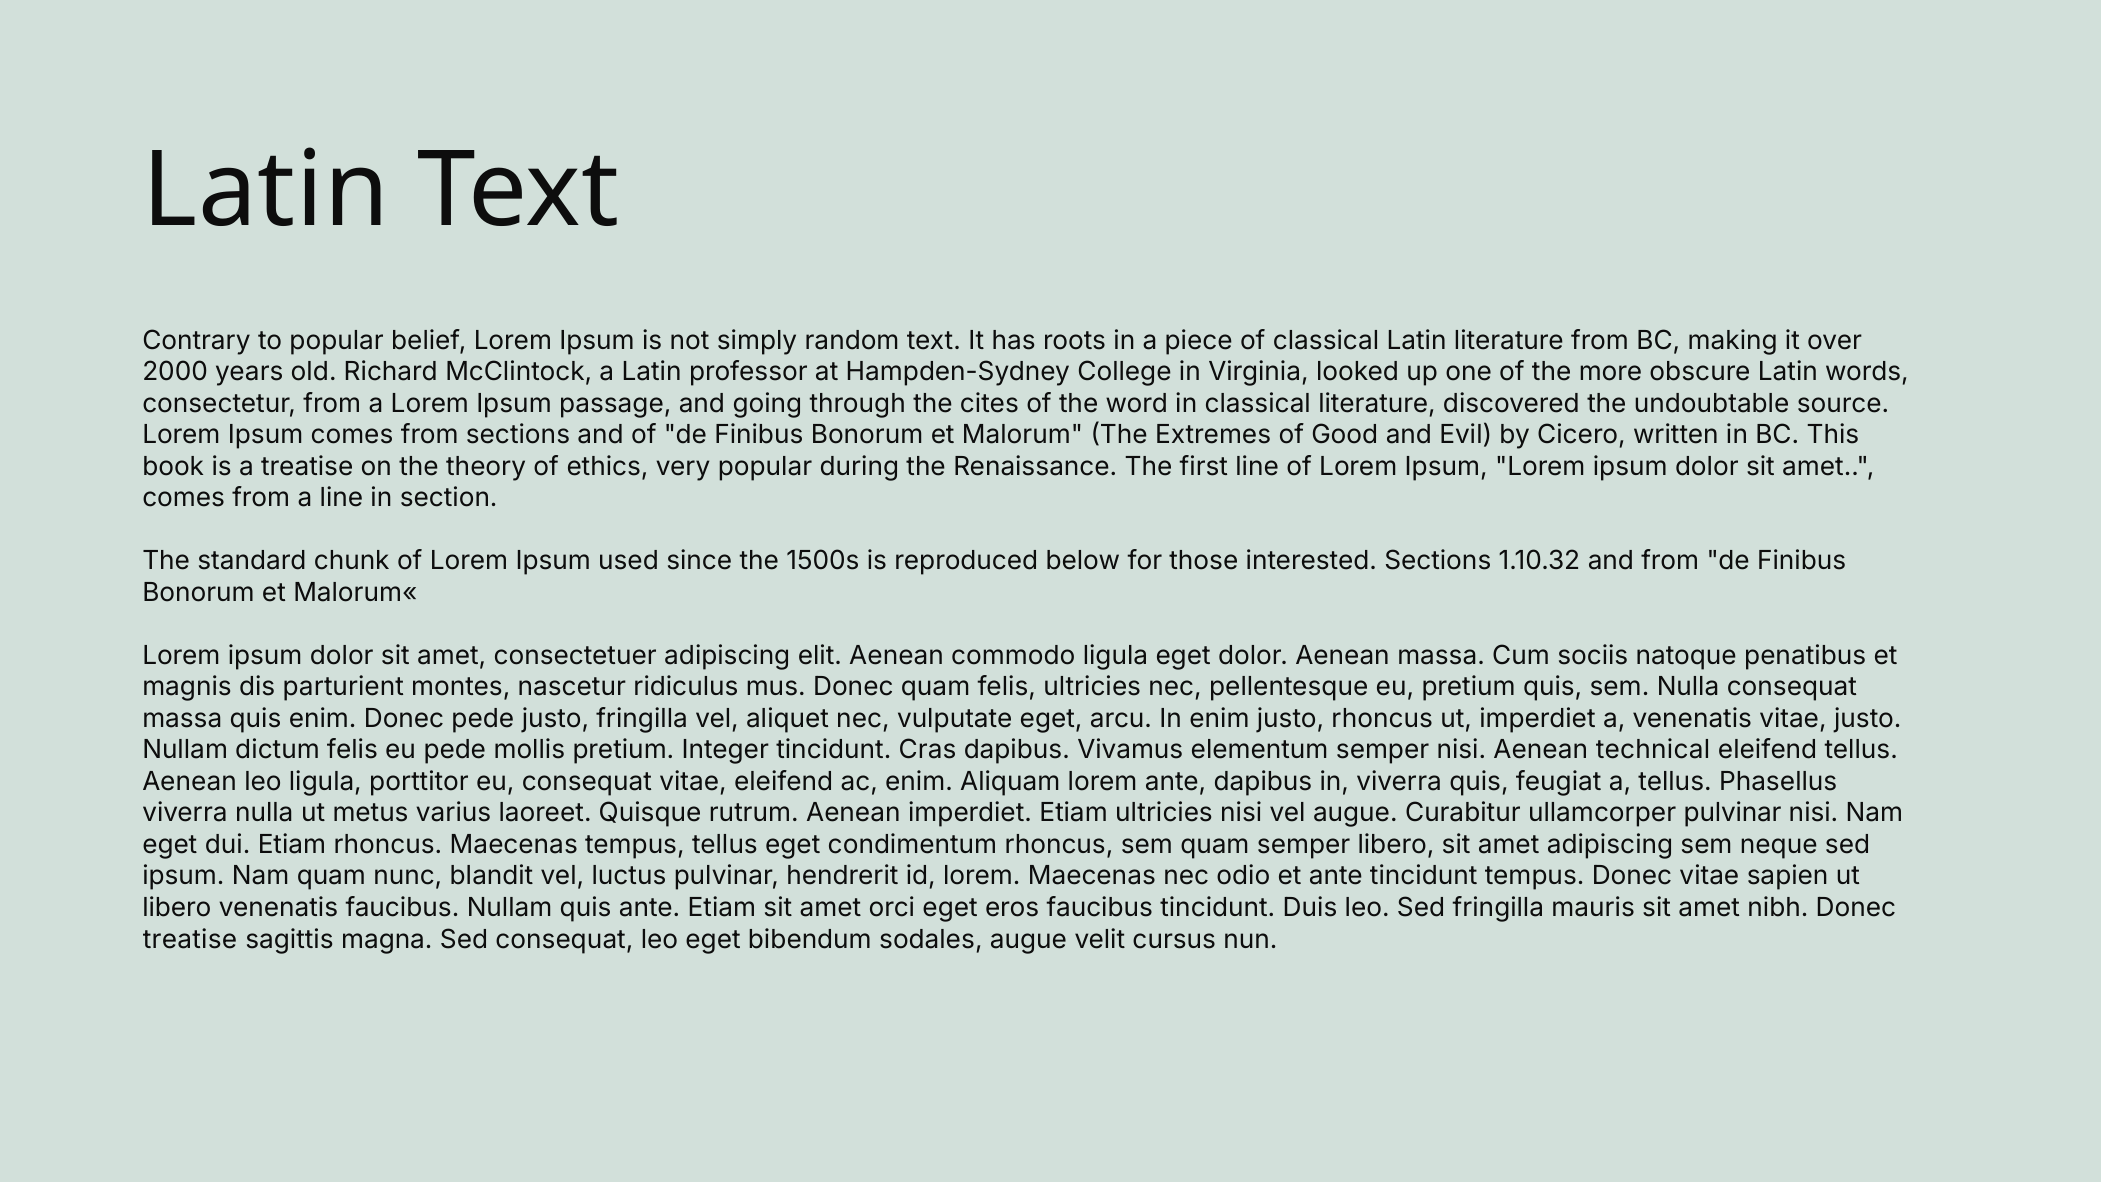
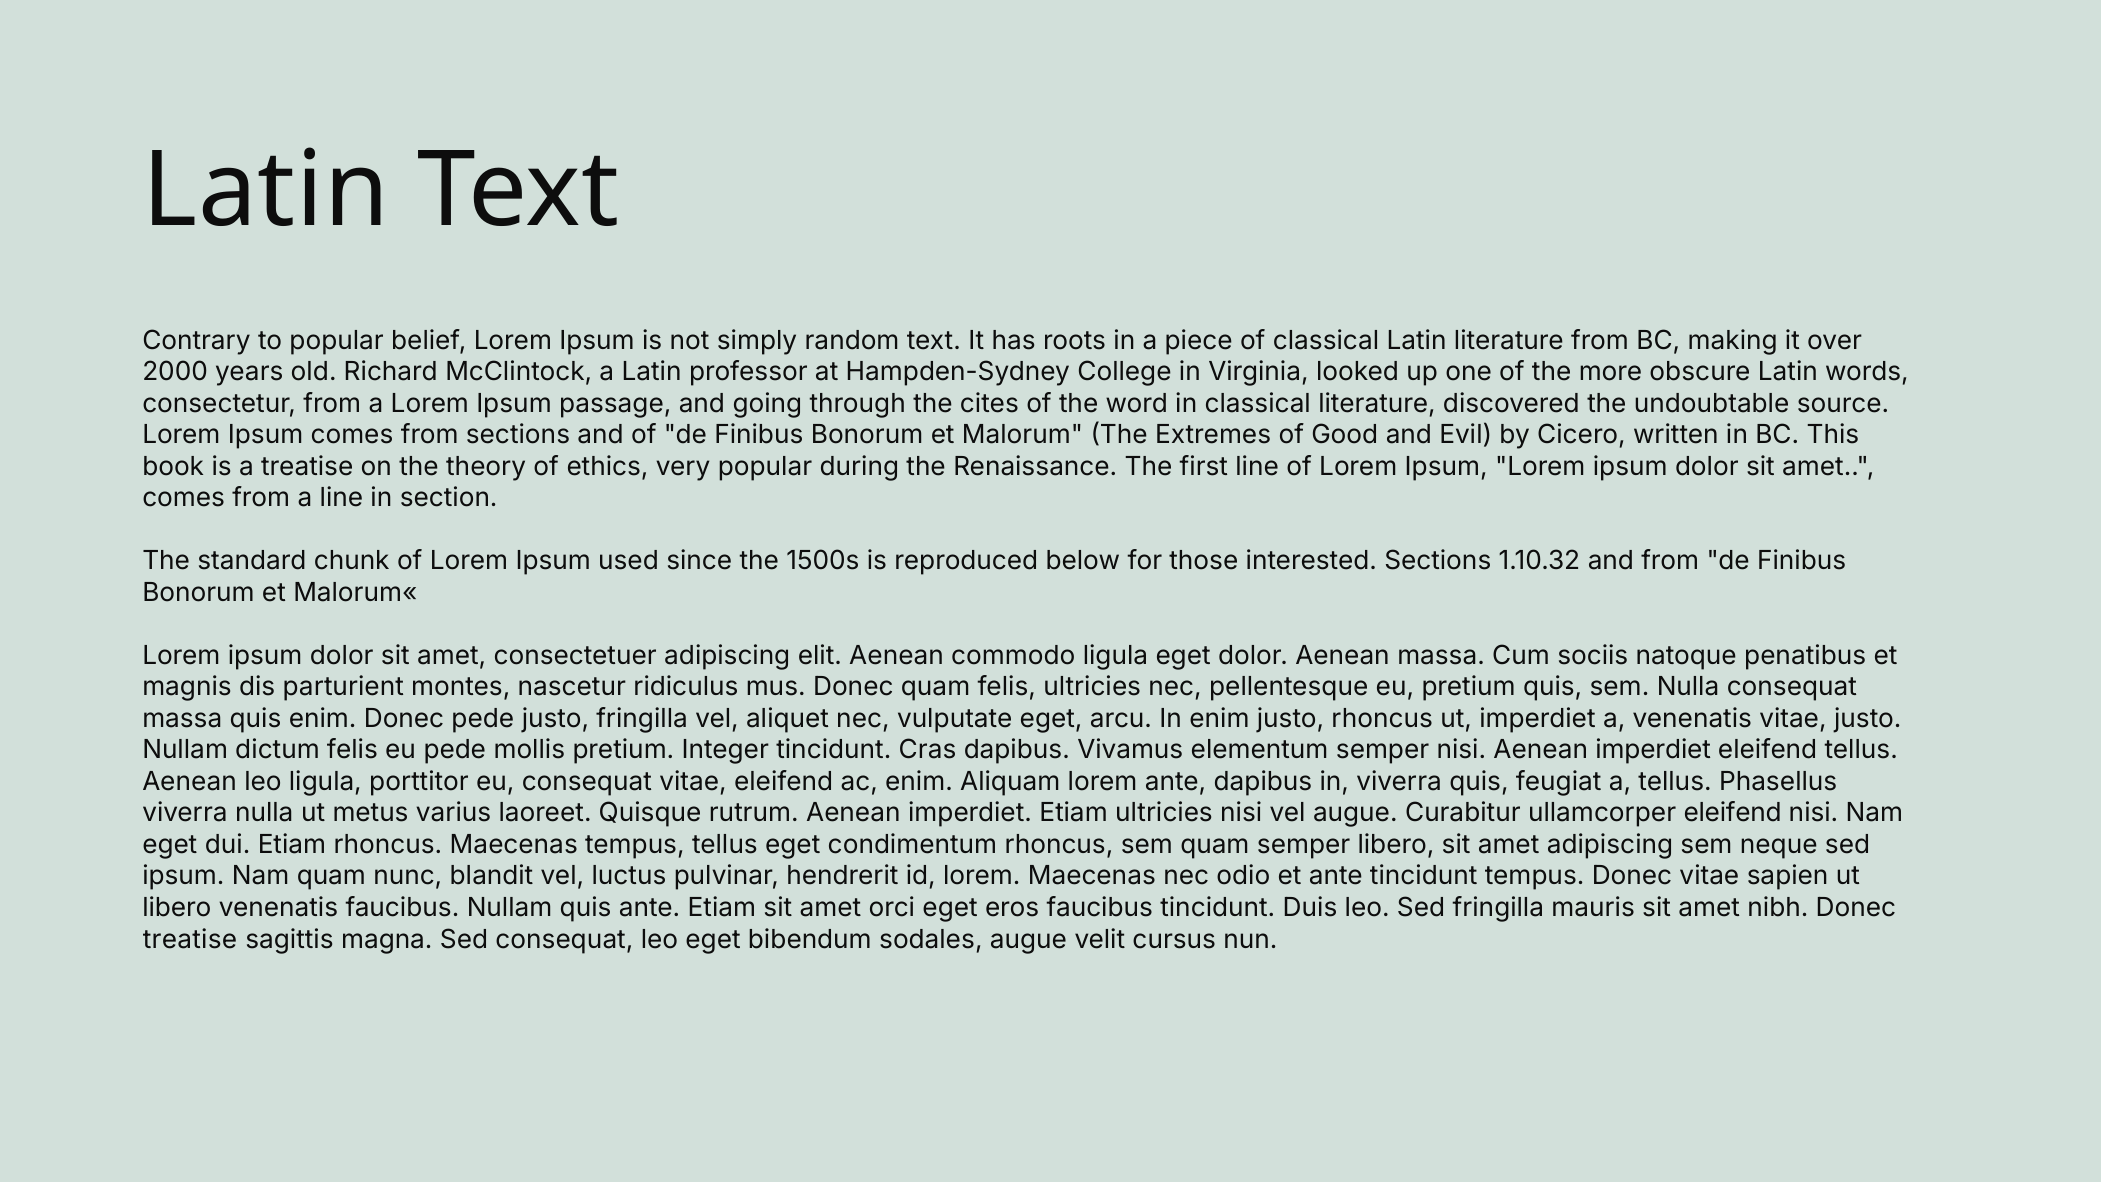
nisi Aenean technical: technical -> imperdiet
ullamcorper pulvinar: pulvinar -> eleifend
